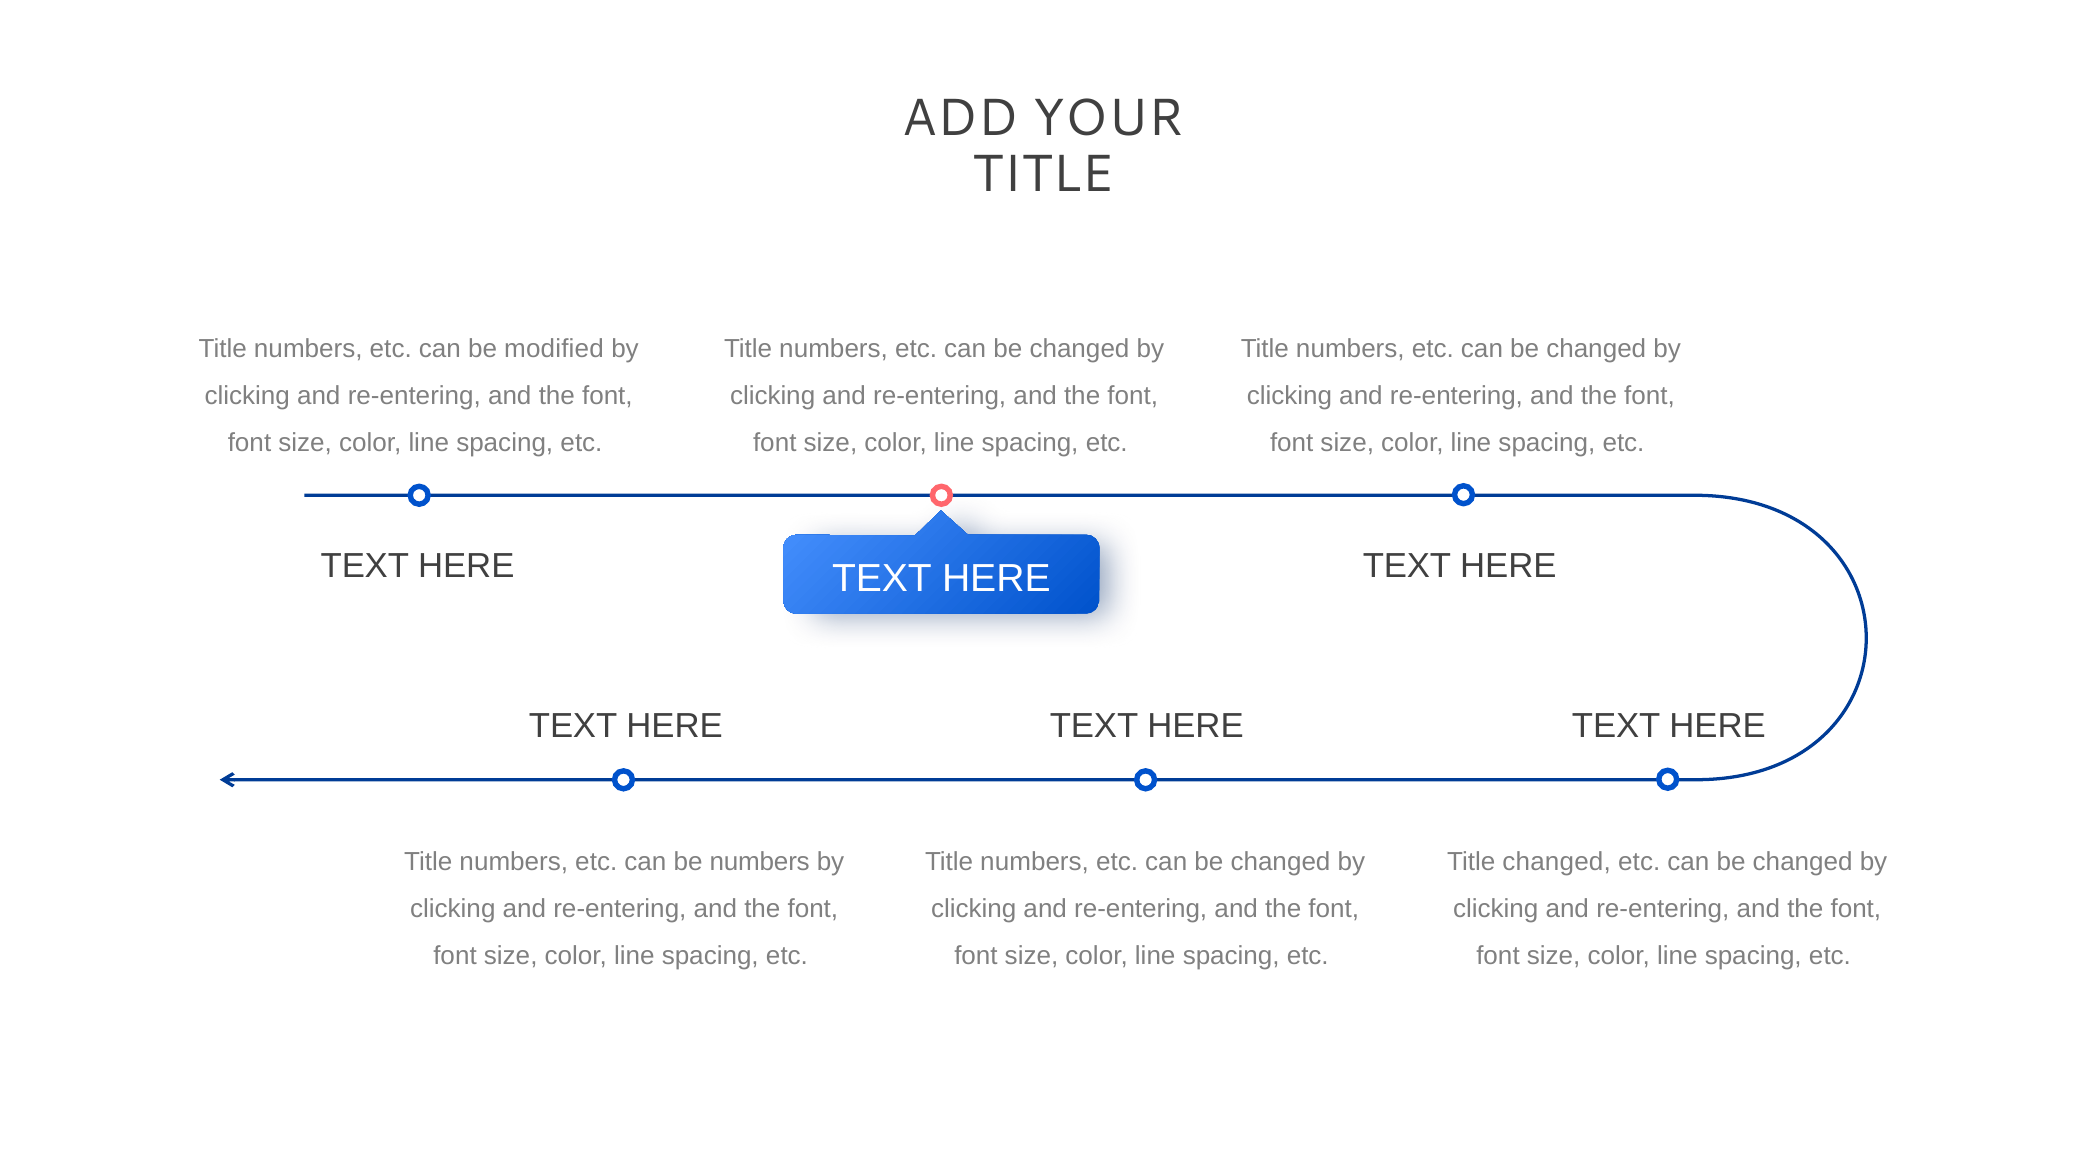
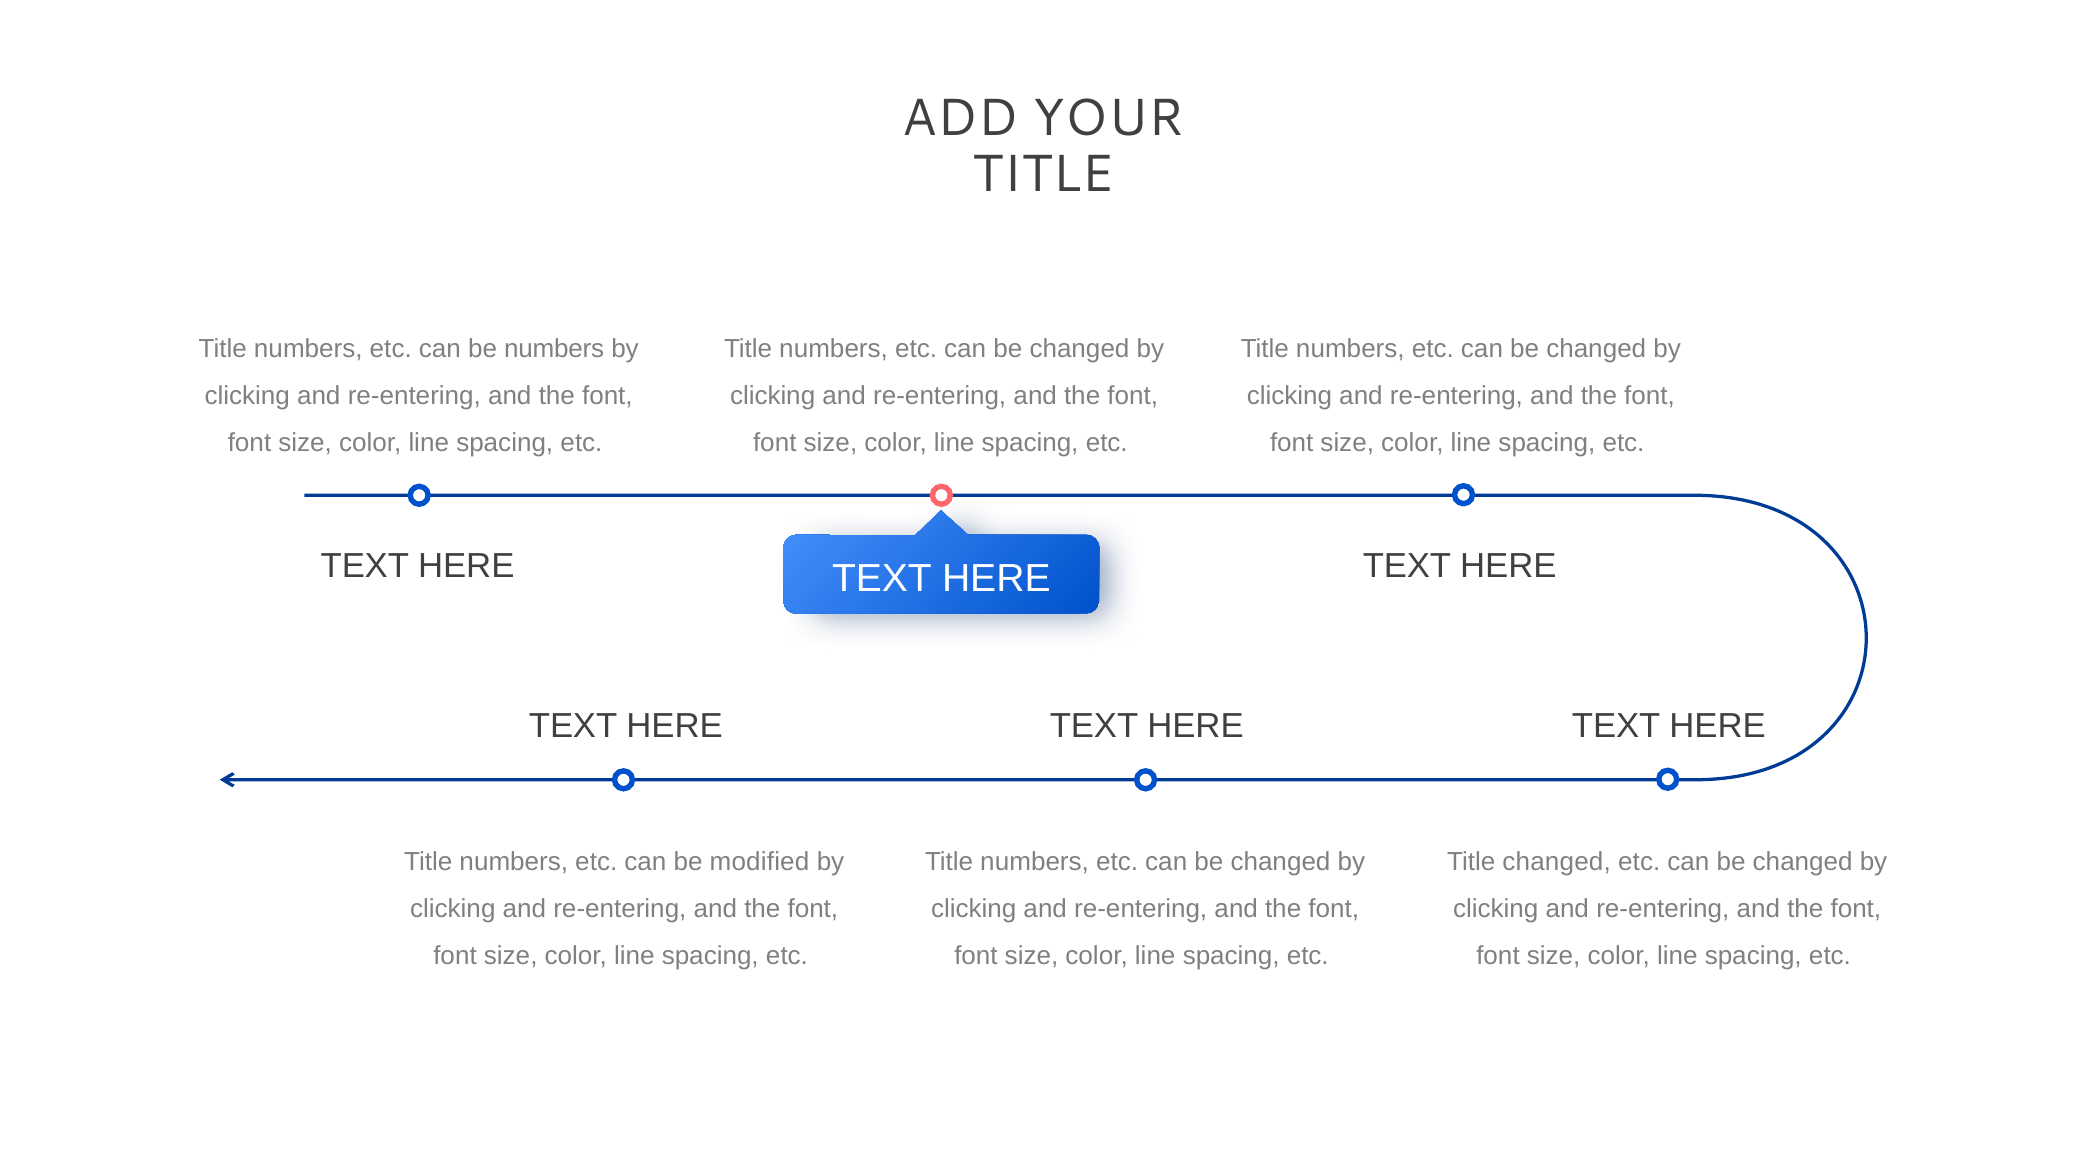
be modified: modified -> numbers
be numbers: numbers -> modified
